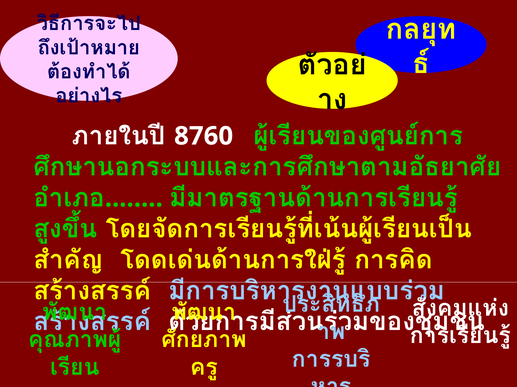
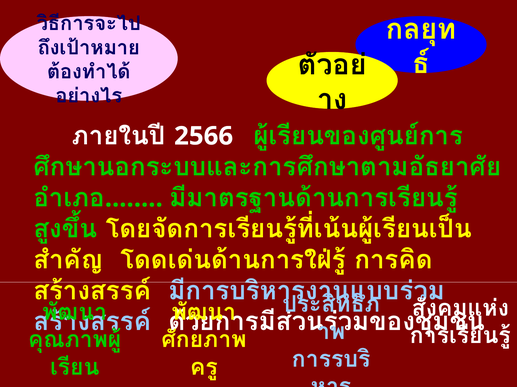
8760: 8760 -> 2566
